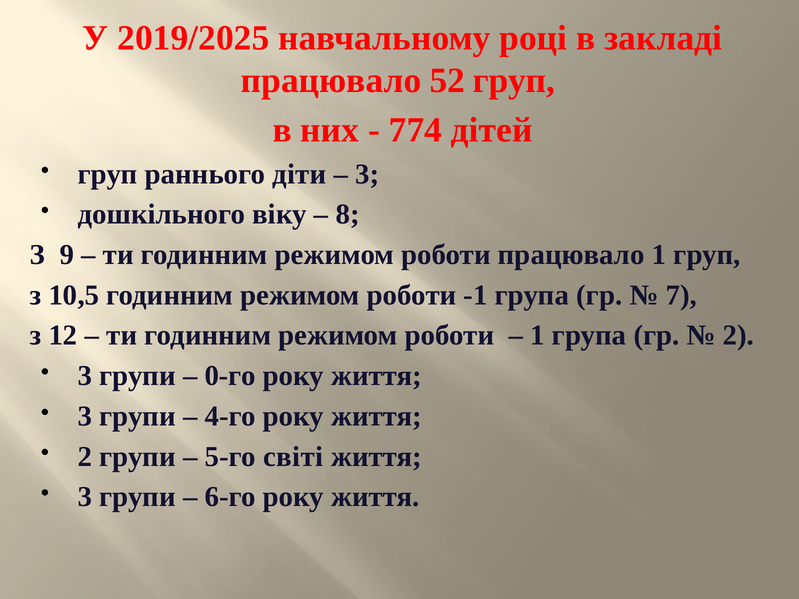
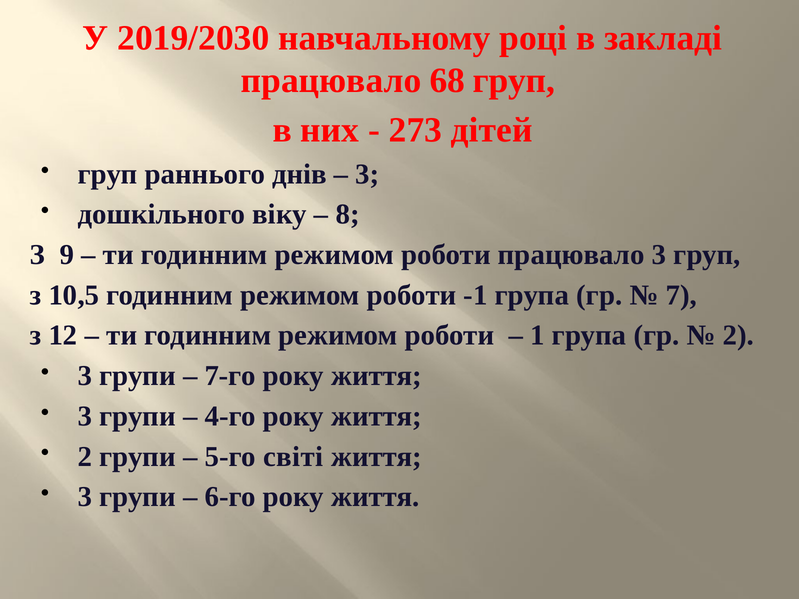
2019/2025: 2019/2025 -> 2019/2030
52: 52 -> 68
774: 774 -> 273
діти: діти -> днів
працювало 1: 1 -> 3
0-го: 0-го -> 7-го
